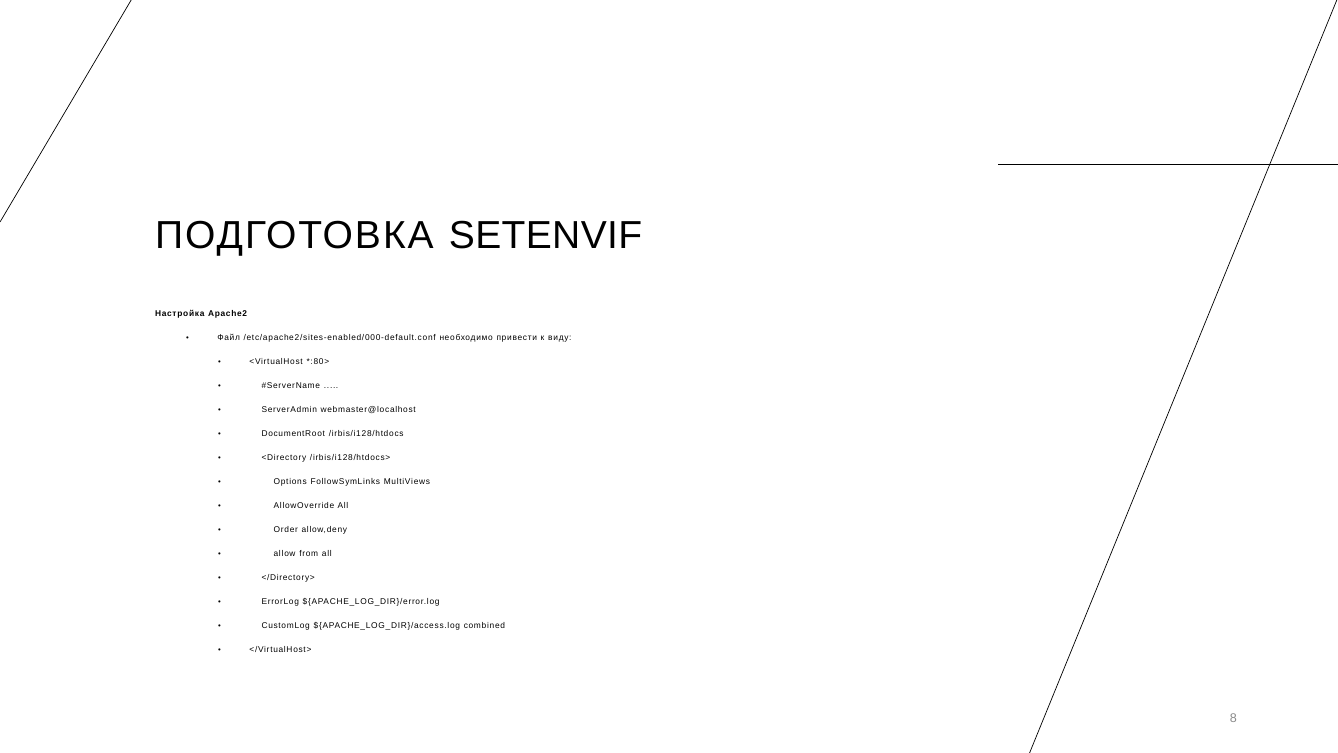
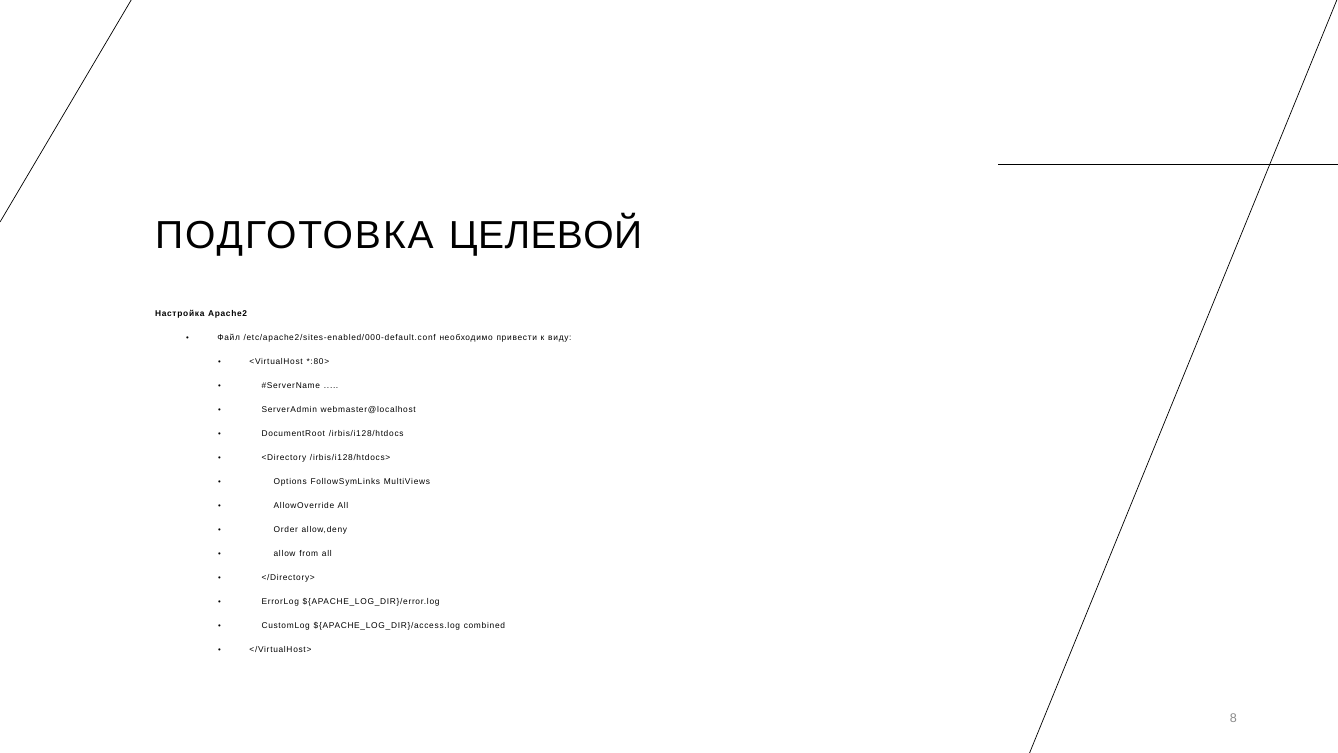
SETENVIF: SETENVIF -> ЦЕЛЕВОЙ
